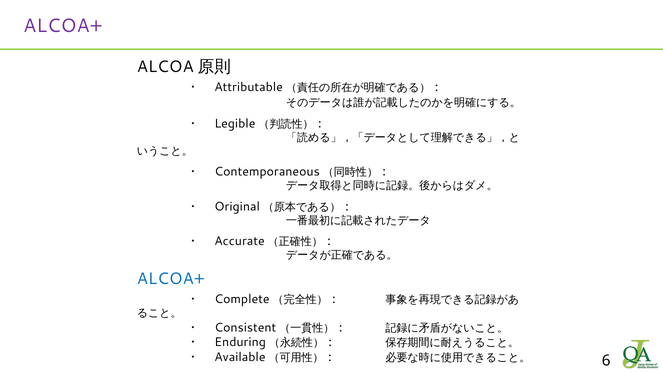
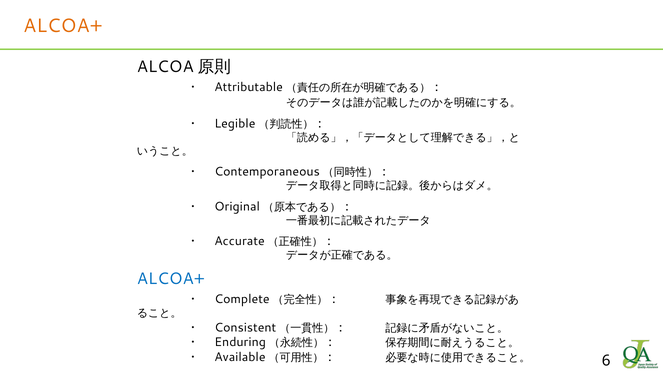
ALCOA+ at (63, 26) colour: purple -> orange
